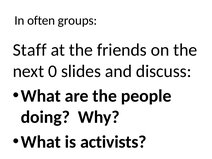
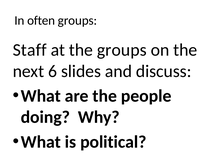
the friends: friends -> groups
0: 0 -> 6
activists: activists -> political
